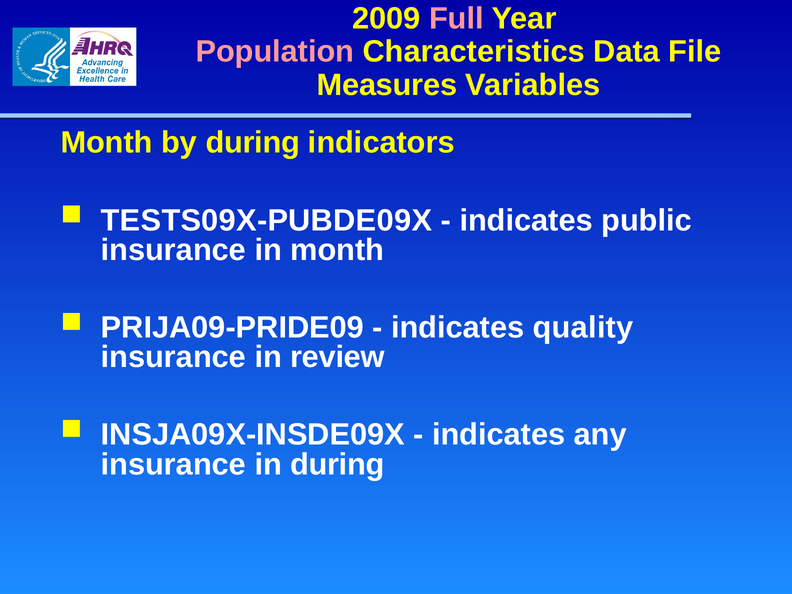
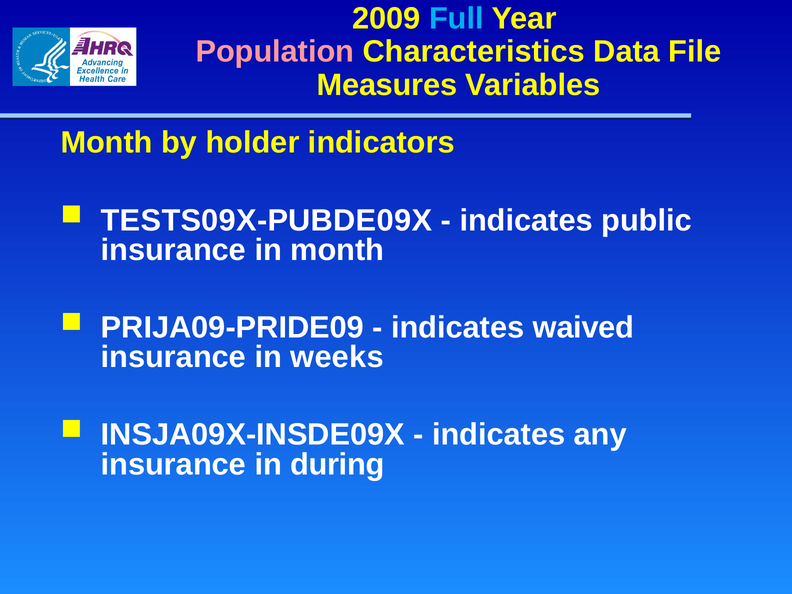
Full colour: pink -> light blue
by during: during -> holder
quality: quality -> waived
review: review -> weeks
